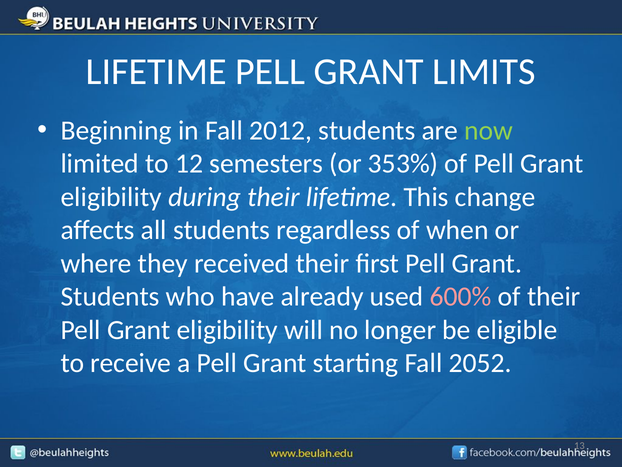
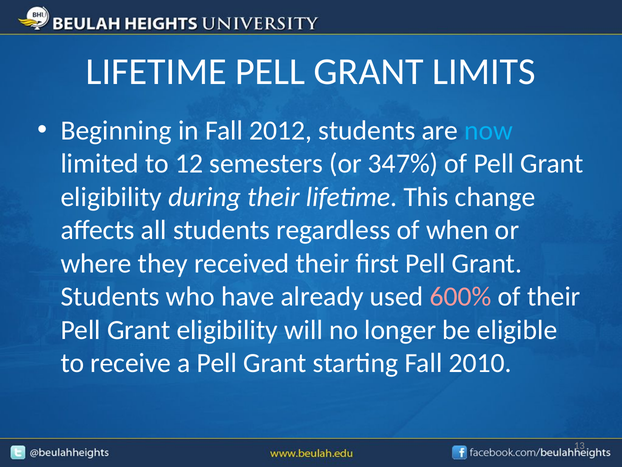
now colour: light green -> light blue
353%: 353% -> 347%
2052: 2052 -> 2010
